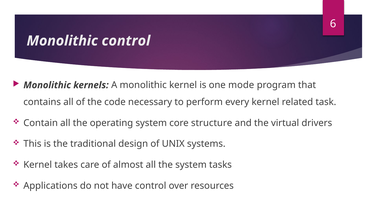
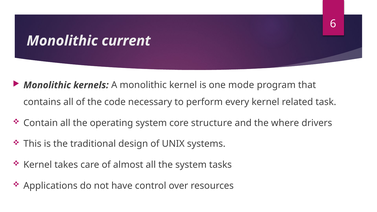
Monolithic control: control -> current
virtual: virtual -> where
